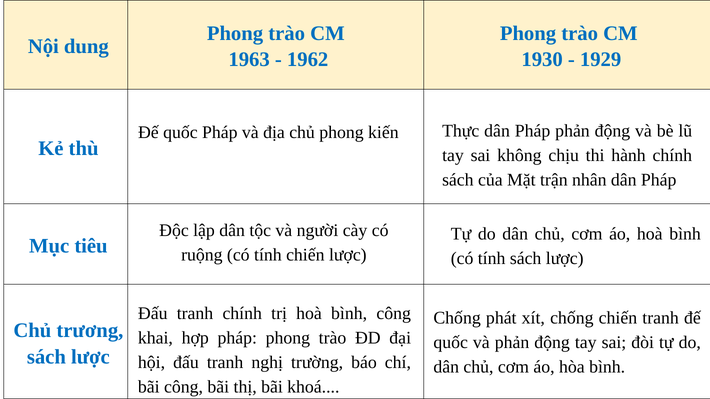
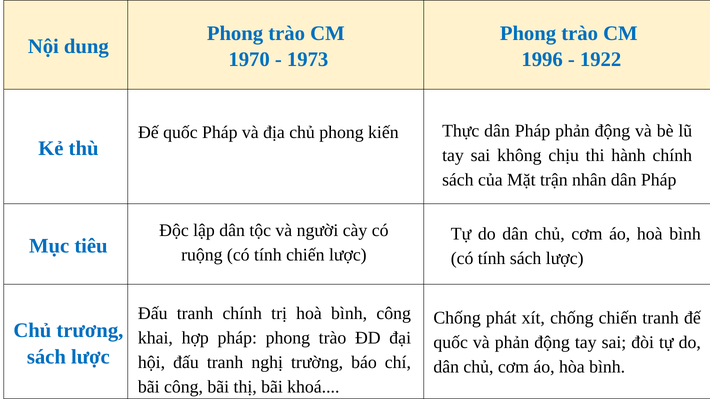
1963: 1963 -> 1970
1962: 1962 -> 1973
1930: 1930 -> 1996
1929: 1929 -> 1922
